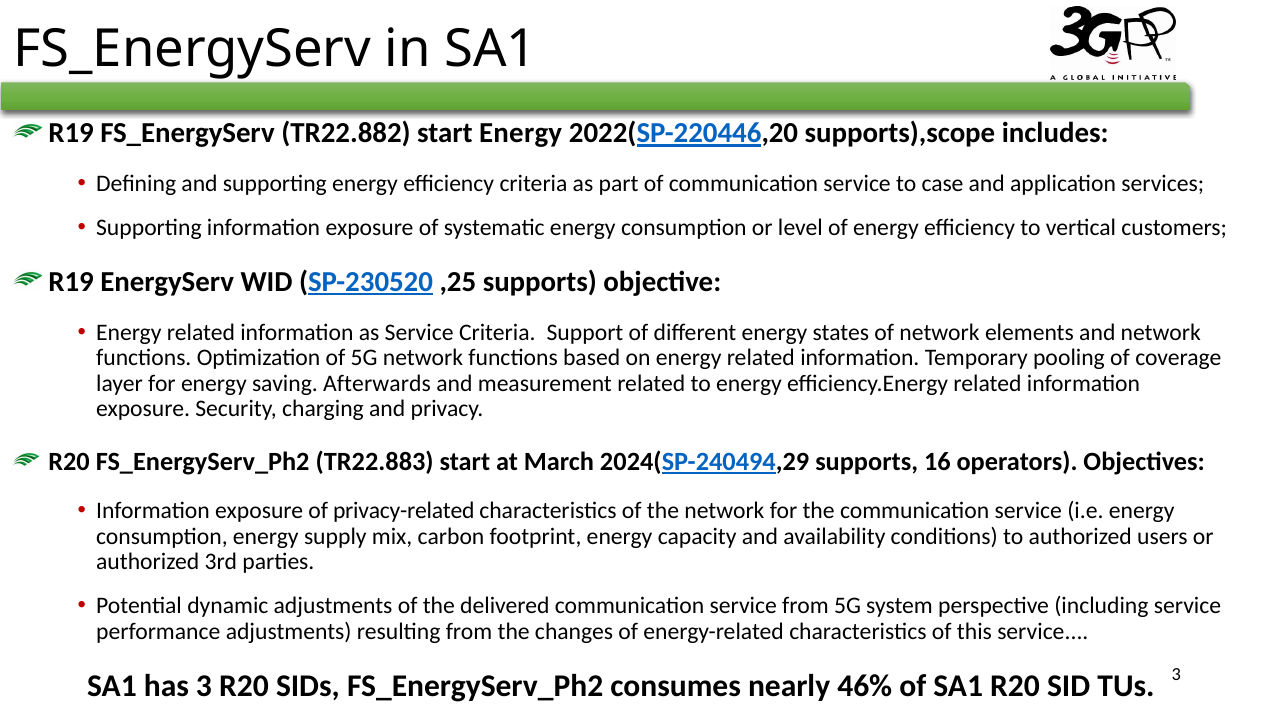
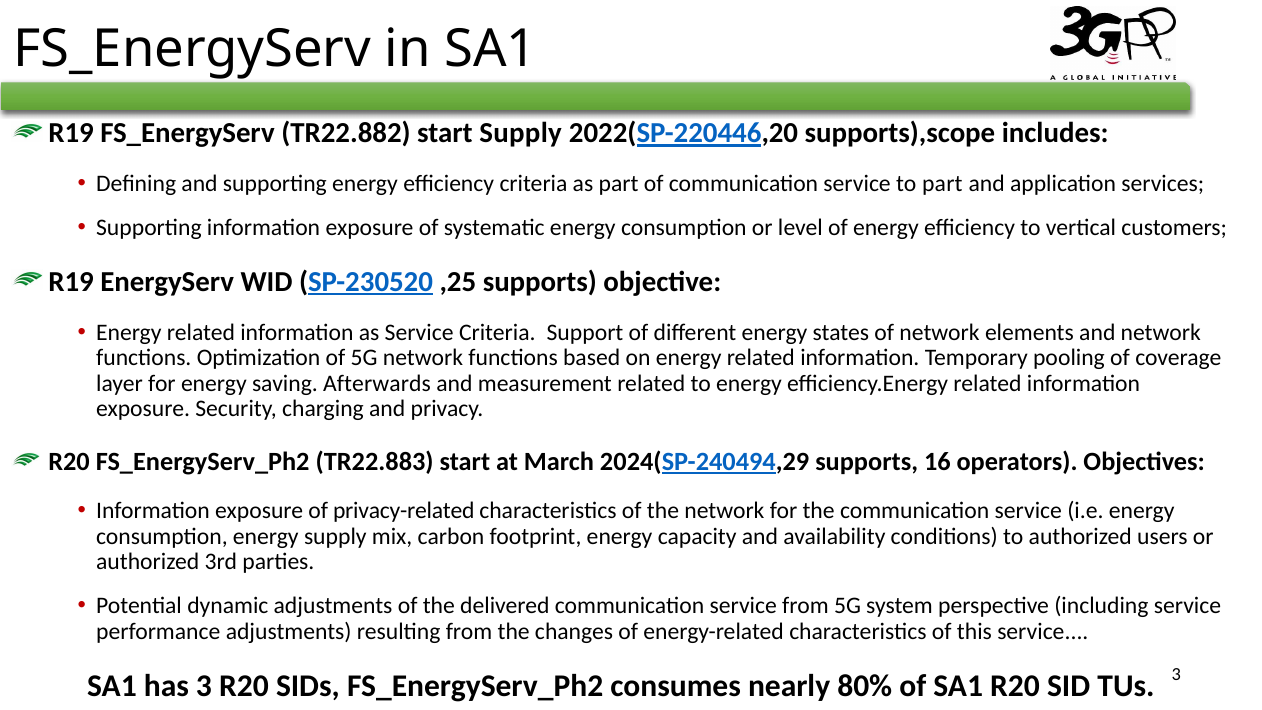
start Energy: Energy -> Supply
to case: case -> part
46%: 46% -> 80%
